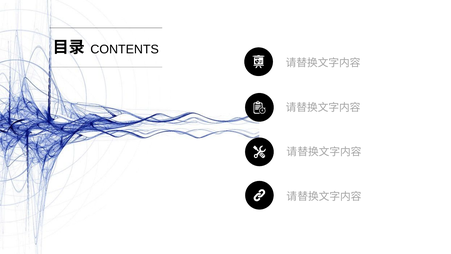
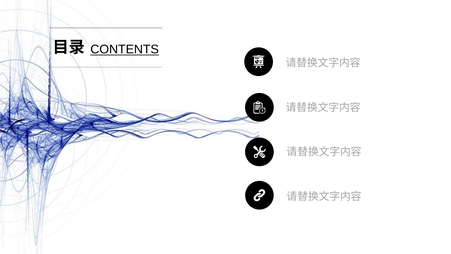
CONTENTS underline: none -> present
